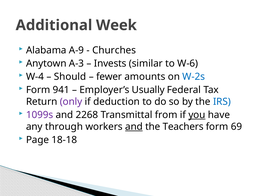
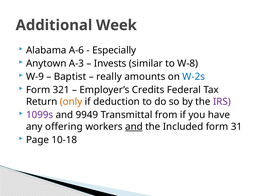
A-9: A-9 -> A-6
Churches: Churches -> Especially
W-6: W-6 -> W-8
W-4: W-4 -> W-9
Should: Should -> Baptist
fewer: fewer -> really
941: 941 -> 321
Usually: Usually -> Credits
only colour: purple -> orange
IRS colour: blue -> purple
2268: 2268 -> 9949
you underline: present -> none
through: through -> offering
Teachers: Teachers -> Included
69: 69 -> 31
18-18: 18-18 -> 10-18
